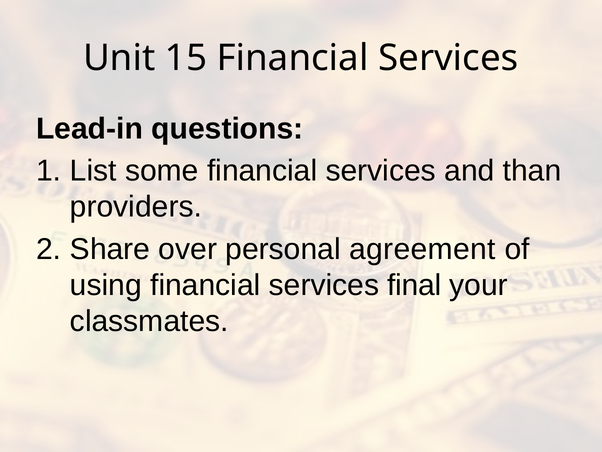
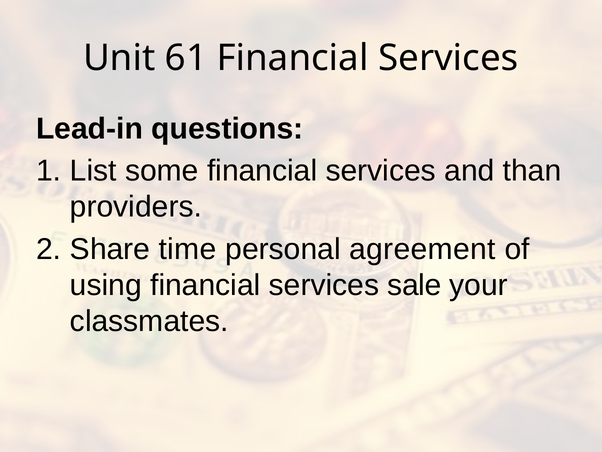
15: 15 -> 61
over: over -> time
final: final -> sale
